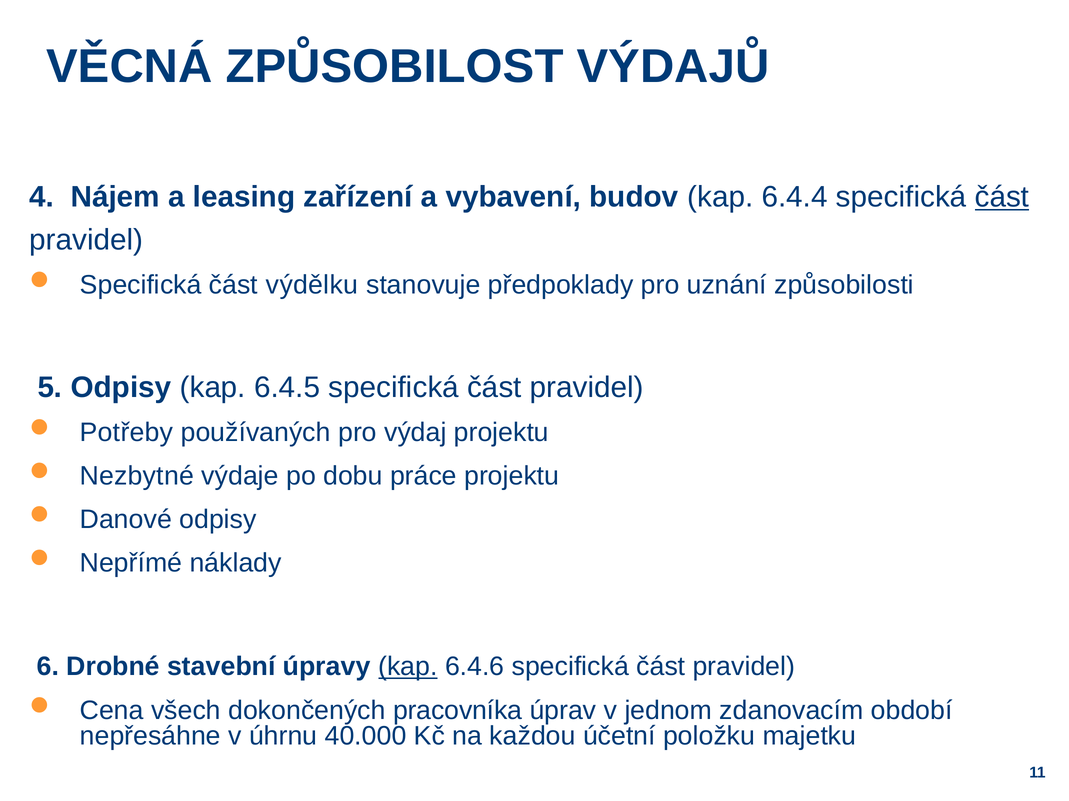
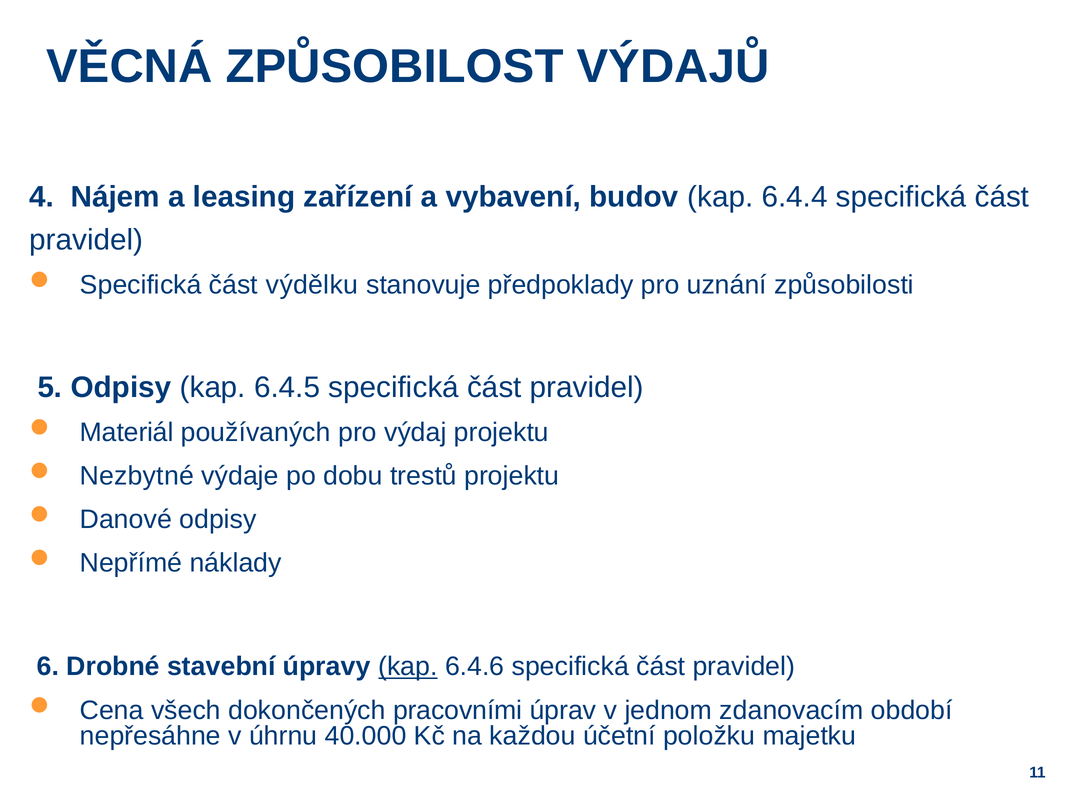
část at (1002, 197) underline: present -> none
Potřeby: Potřeby -> Materiál
práce: práce -> trestů
pracovníka: pracovníka -> pracovními
